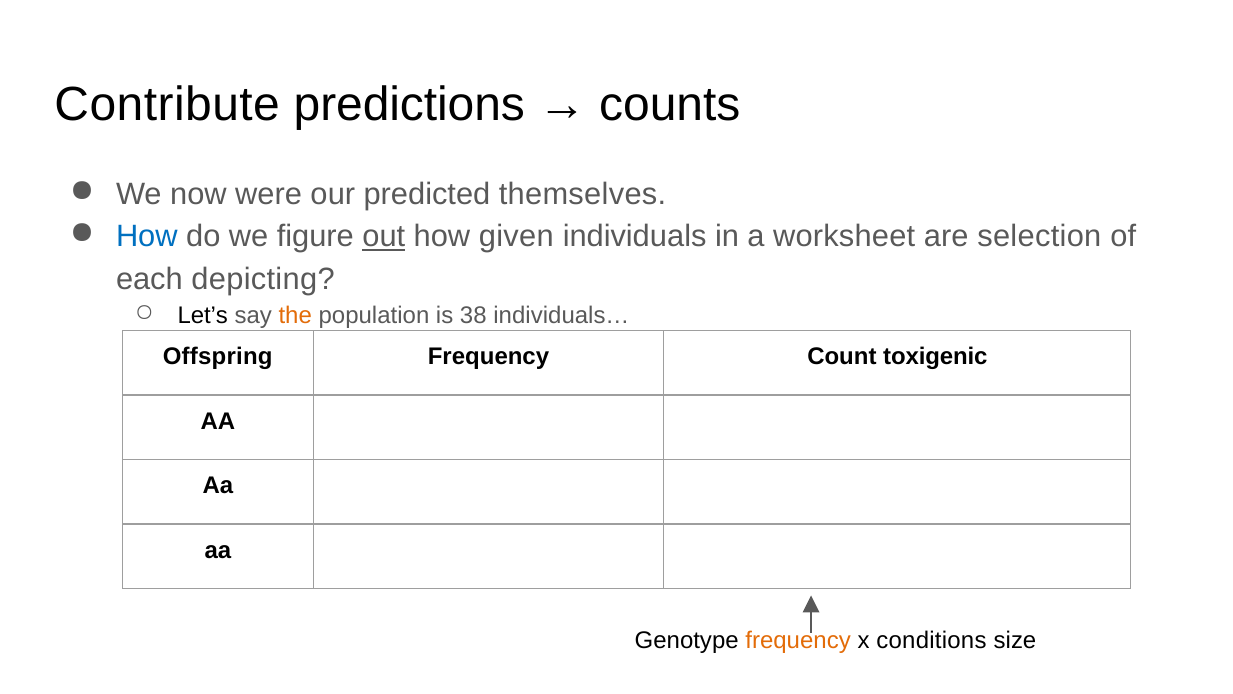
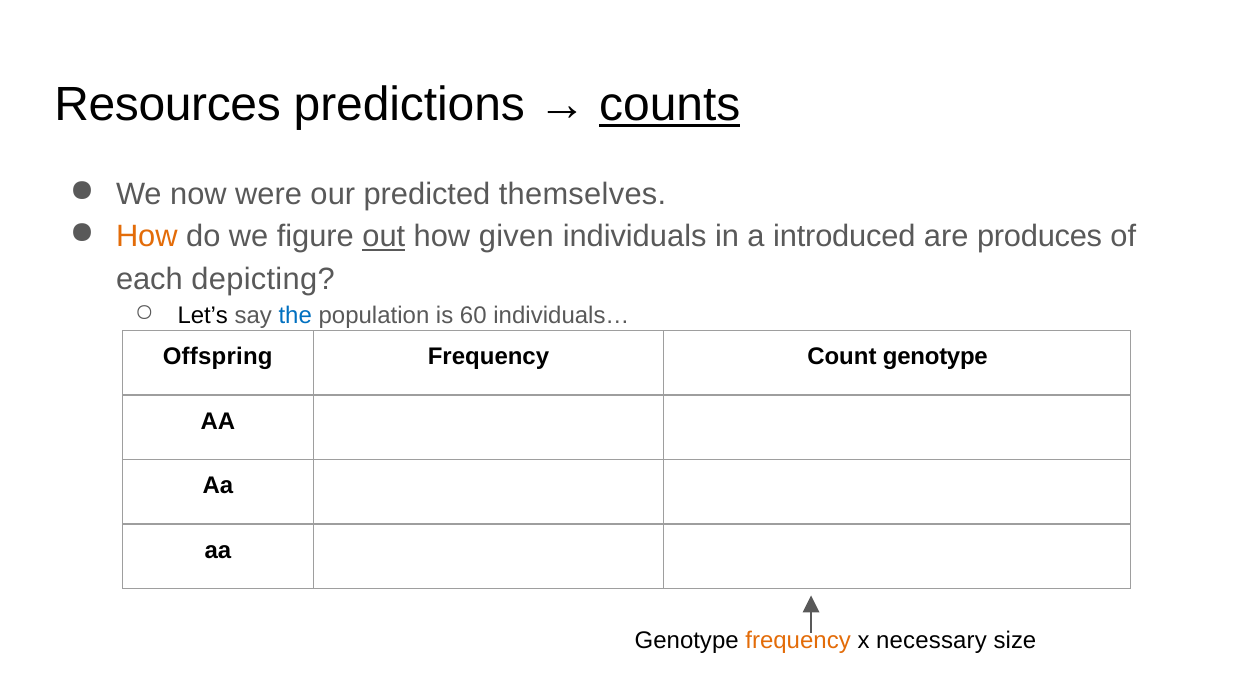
Contribute: Contribute -> Resources
counts underline: none -> present
How at (147, 236) colour: blue -> orange
worksheet: worksheet -> introduced
selection: selection -> produces
the colour: orange -> blue
38: 38 -> 60
Count toxigenic: toxigenic -> genotype
conditions: conditions -> necessary
